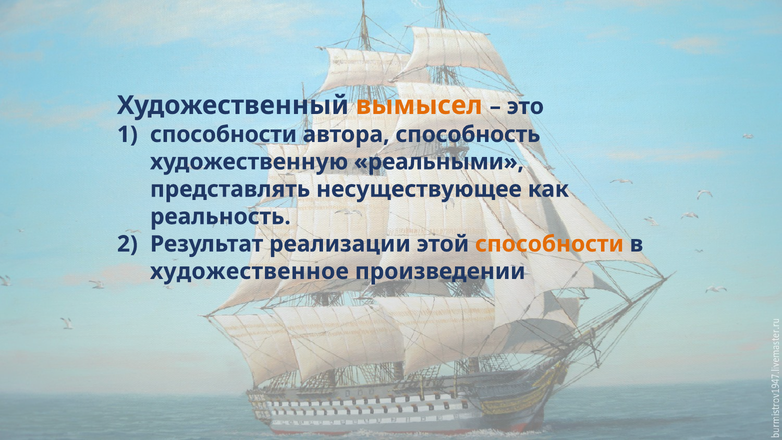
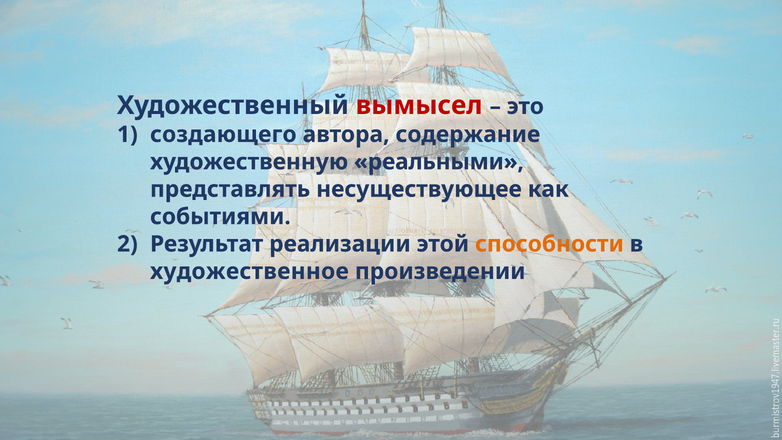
вымысел colour: orange -> red
способности at (223, 134): способности -> создающего
способность: способность -> содержание
реальность: реальность -> событиями
